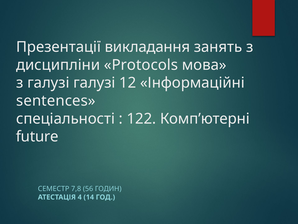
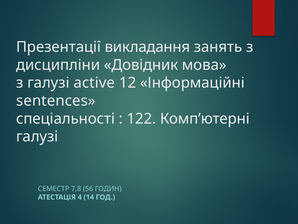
Protocols: Protocols -> Довідник
галузі галузі: галузі -> active
future at (37, 136): future -> галузі
